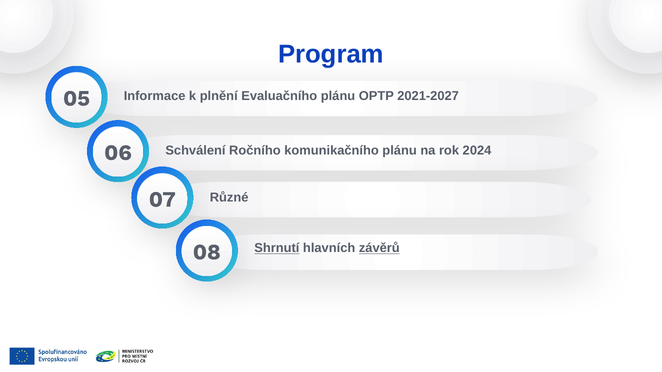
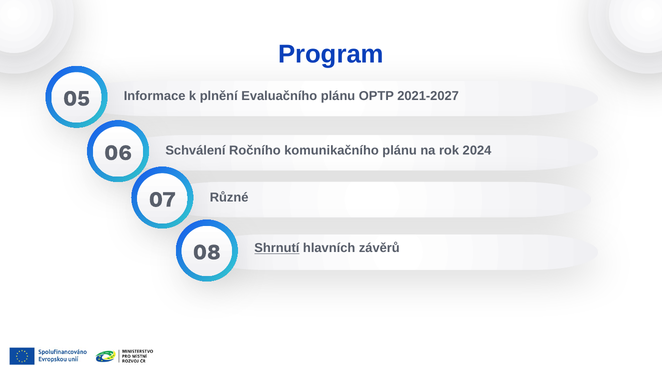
závěrů underline: present -> none
